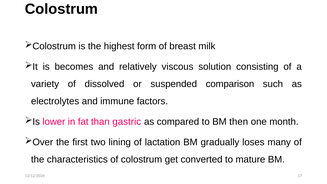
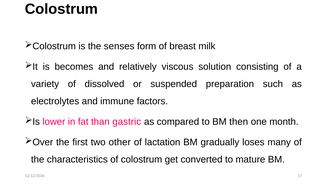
highest: highest -> senses
comparison: comparison -> preparation
lining: lining -> other
